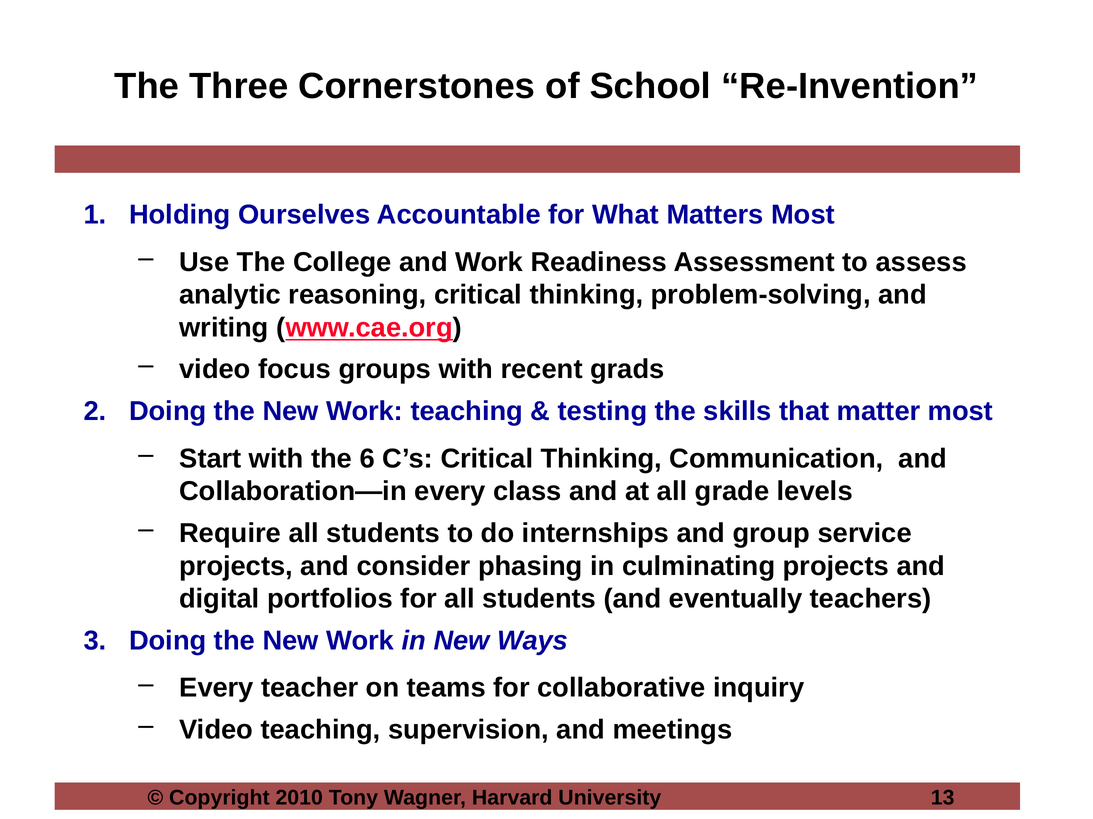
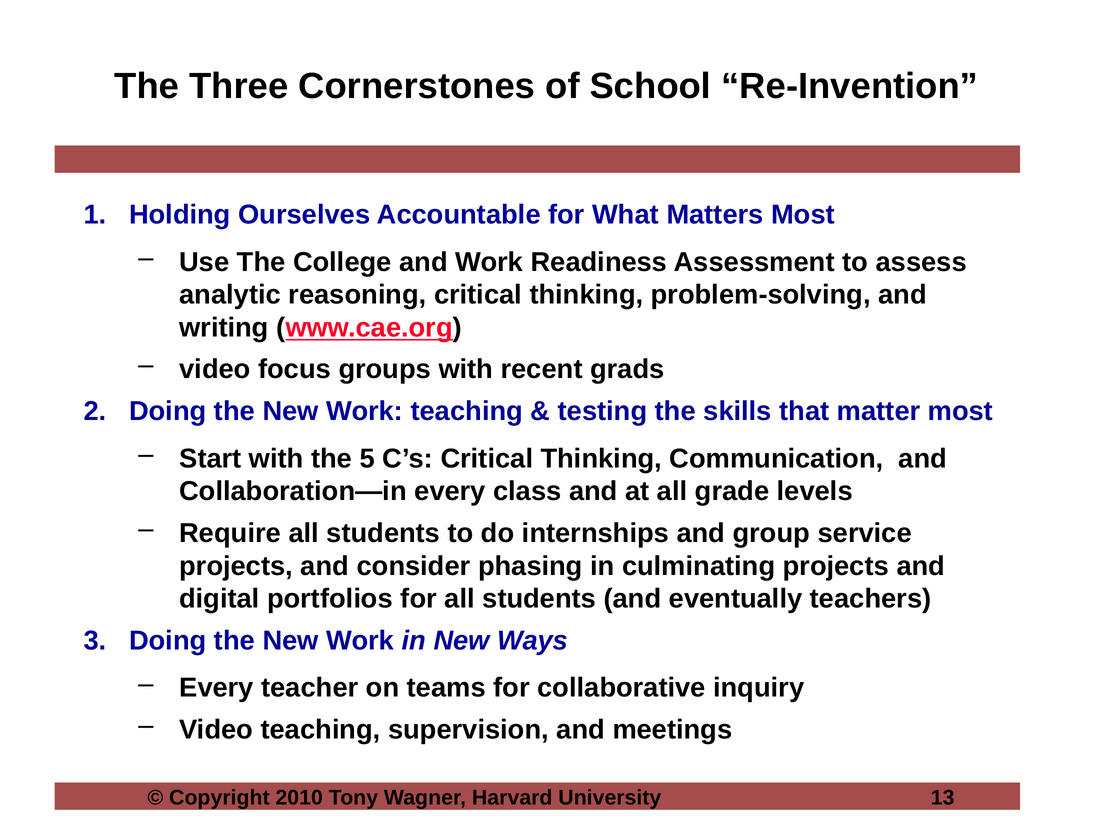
6: 6 -> 5
